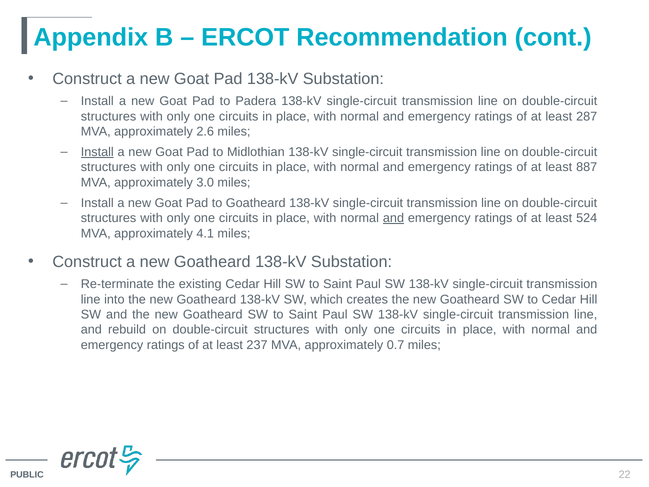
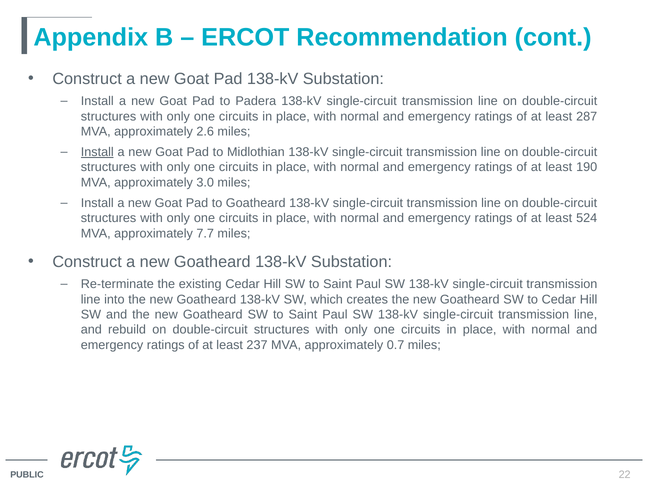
887: 887 -> 190
and at (394, 218) underline: present -> none
4.1: 4.1 -> 7.7
